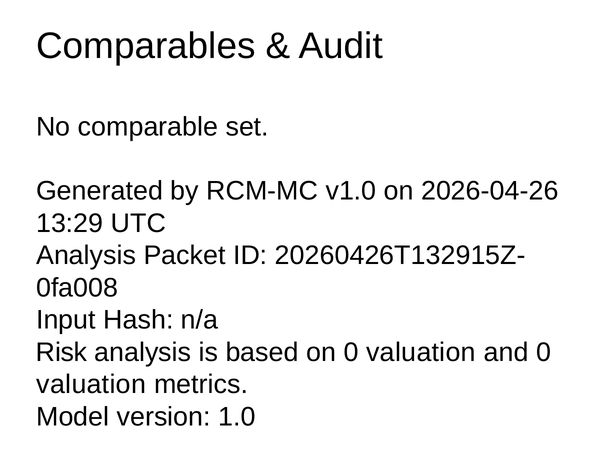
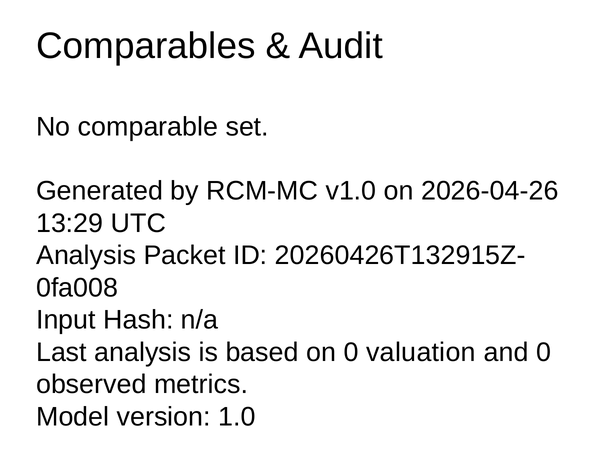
Risk: Risk -> Last
valuation at (91, 384): valuation -> observed
